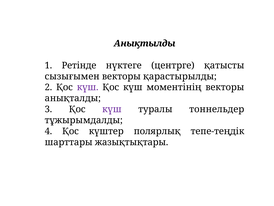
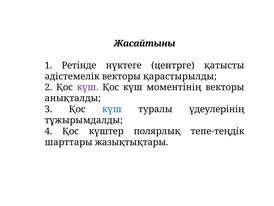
Анықтылды: Анықтылды -> Жасайтыны
сызығымен: сызығымен -> әдістемелік
күш at (112, 109) colour: purple -> blue
тоннельдер: тоннельдер -> үдеулерінің
